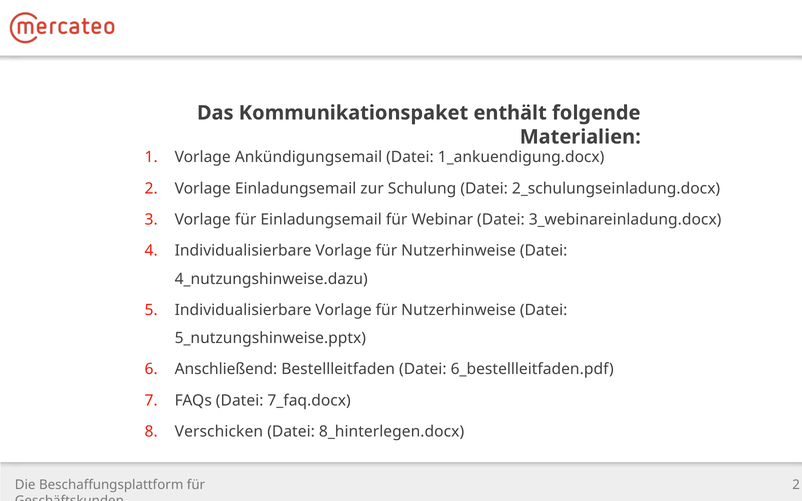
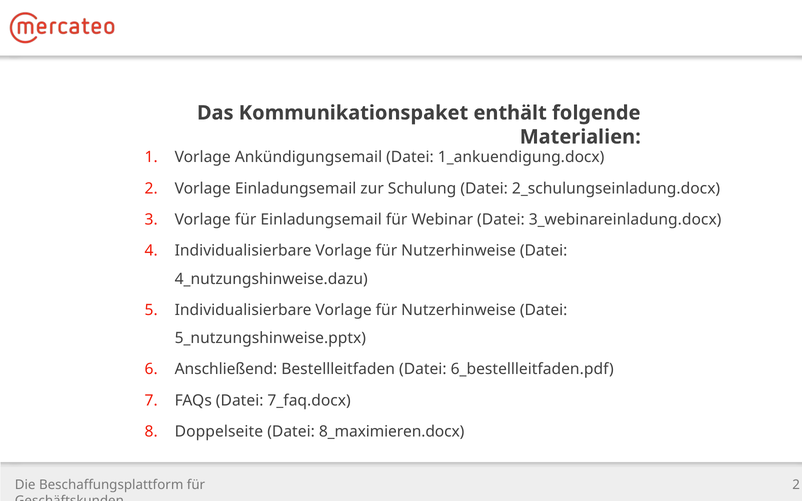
Verschicken: Verschicken -> Doppelseite
8_hinterlegen.docx: 8_hinterlegen.docx -> 8_maximieren.docx
